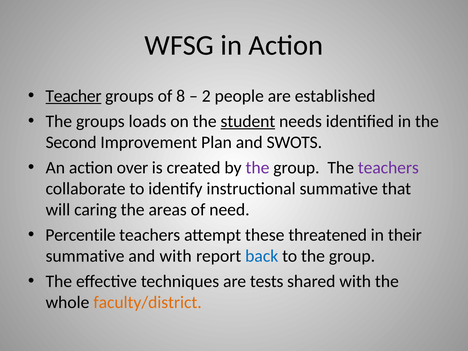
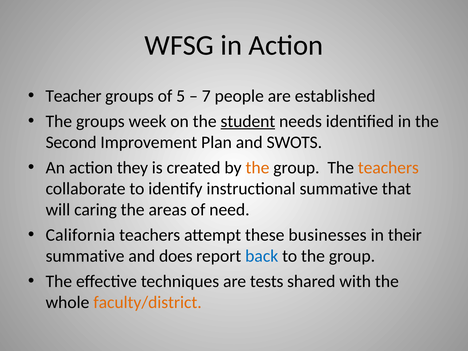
Teacher underline: present -> none
8: 8 -> 5
2: 2 -> 7
loads: loads -> week
over: over -> they
the at (257, 168) colour: purple -> orange
teachers at (388, 168) colour: purple -> orange
Percentile: Percentile -> California
threatened: threatened -> businesses
and with: with -> does
